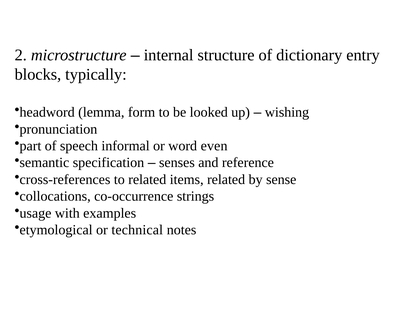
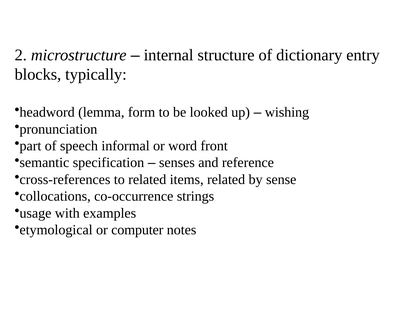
even: even -> front
technical: technical -> computer
